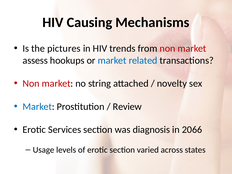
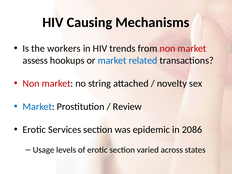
pictures: pictures -> workers
diagnosis: diagnosis -> epidemic
2066: 2066 -> 2086
